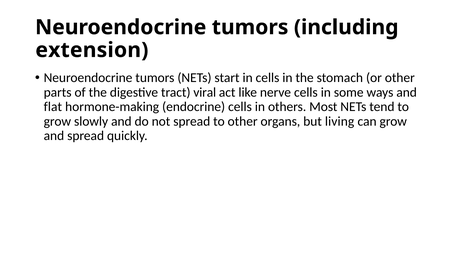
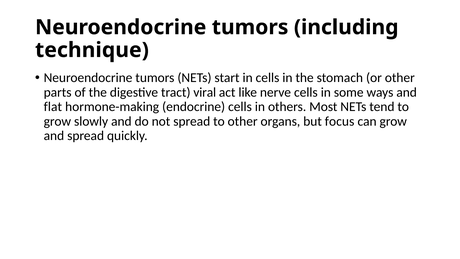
extension: extension -> technique
living: living -> focus
